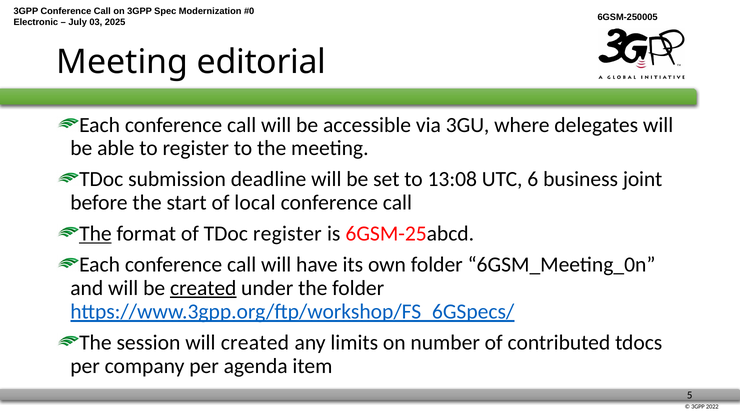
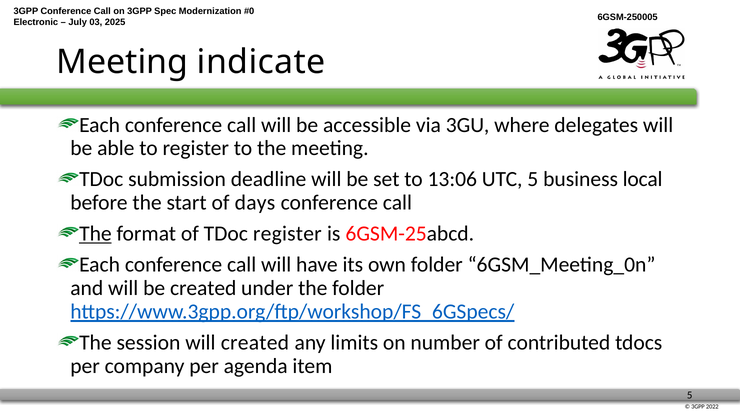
editorial: editorial -> indicate
13:08: 13:08 -> 13:06
UTC 6: 6 -> 5
joint: joint -> local
local: local -> days
created at (203, 288) underline: present -> none
